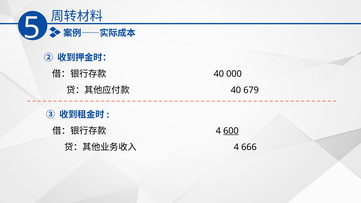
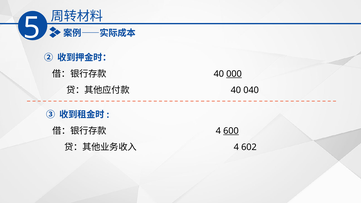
000 underline: none -> present
679: 679 -> 040
666: 666 -> 602
